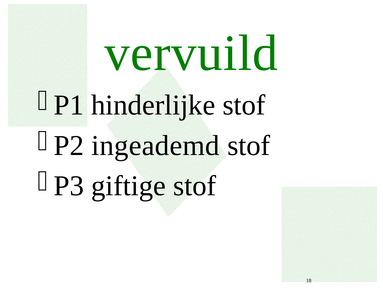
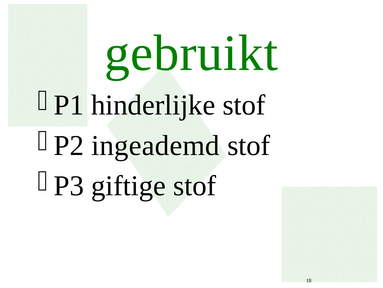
vervuild: vervuild -> gebruikt
